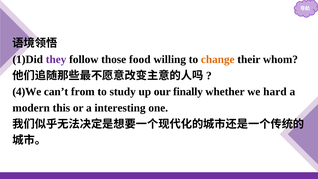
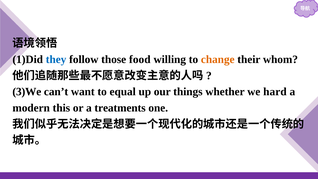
they colour: purple -> blue
4)We: 4)We -> 3)We
from: from -> want
study: study -> equal
finally: finally -> things
interesting: interesting -> treatments
